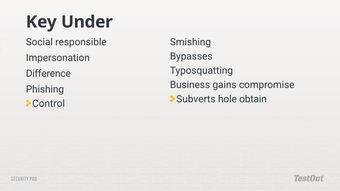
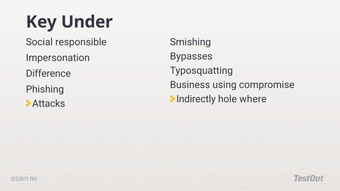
gains: gains -> using
Subverts: Subverts -> Indirectly
obtain: obtain -> where
Control: Control -> Attacks
